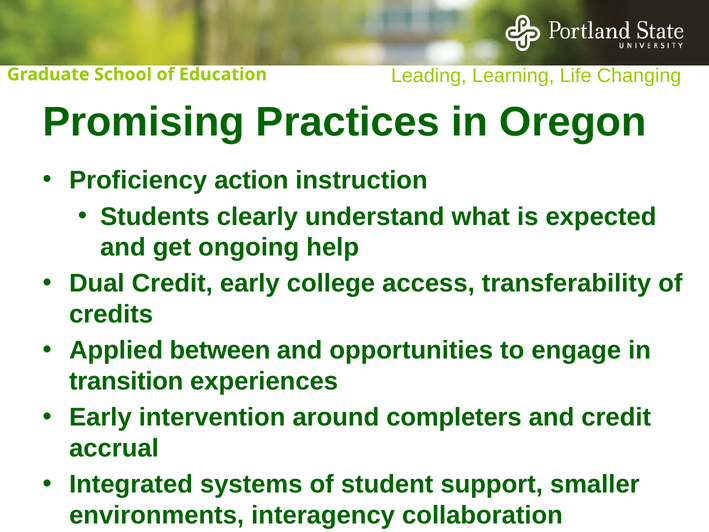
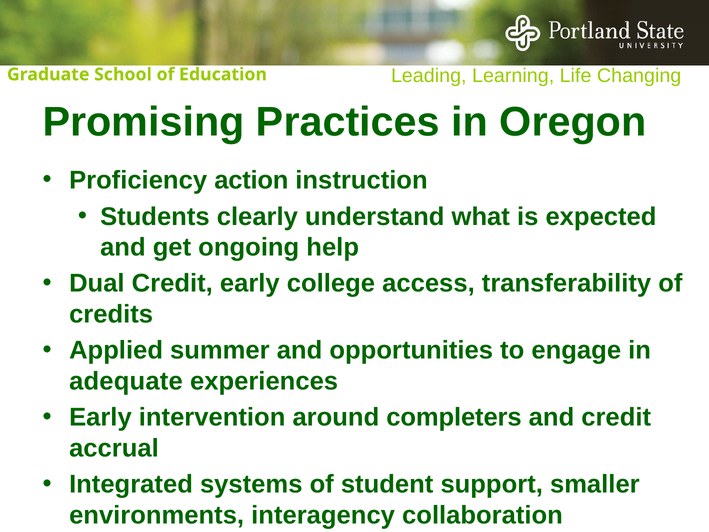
between: between -> summer
transition: transition -> adequate
